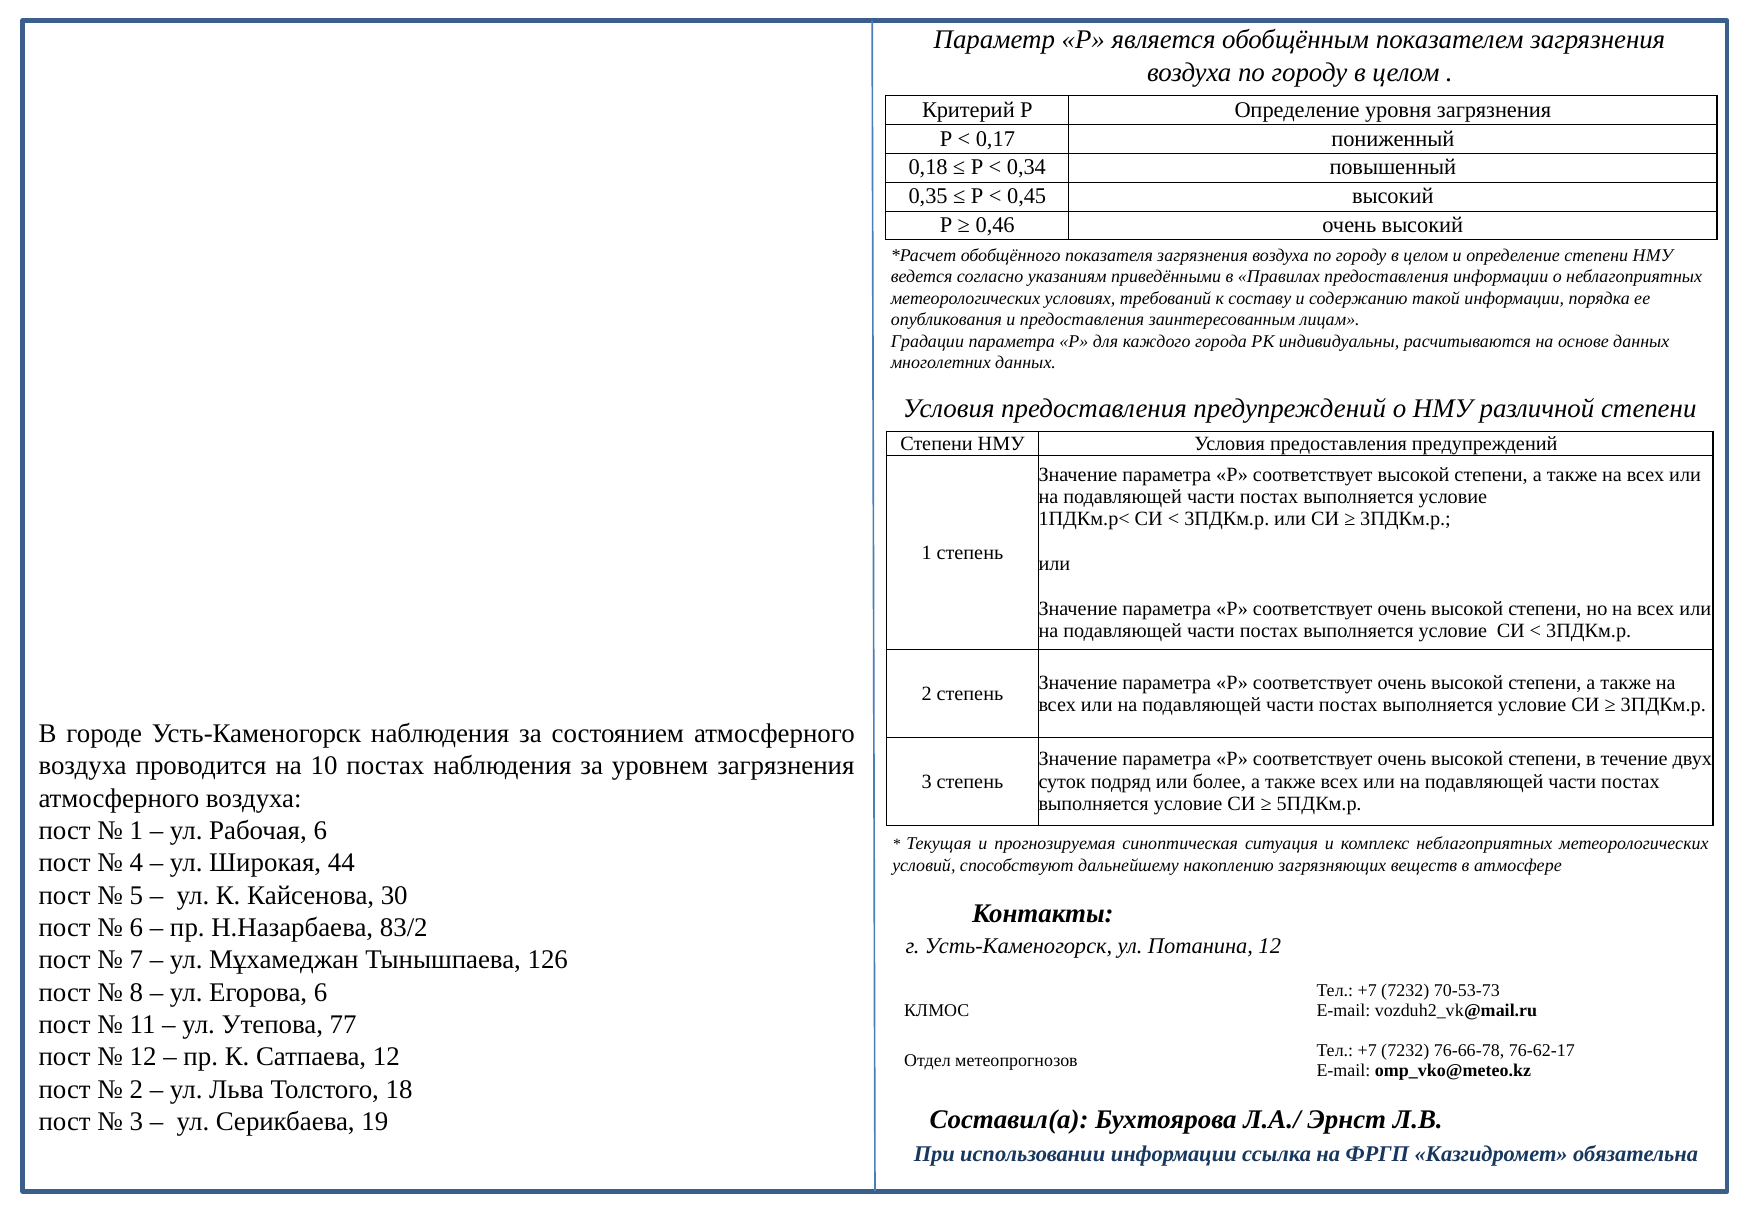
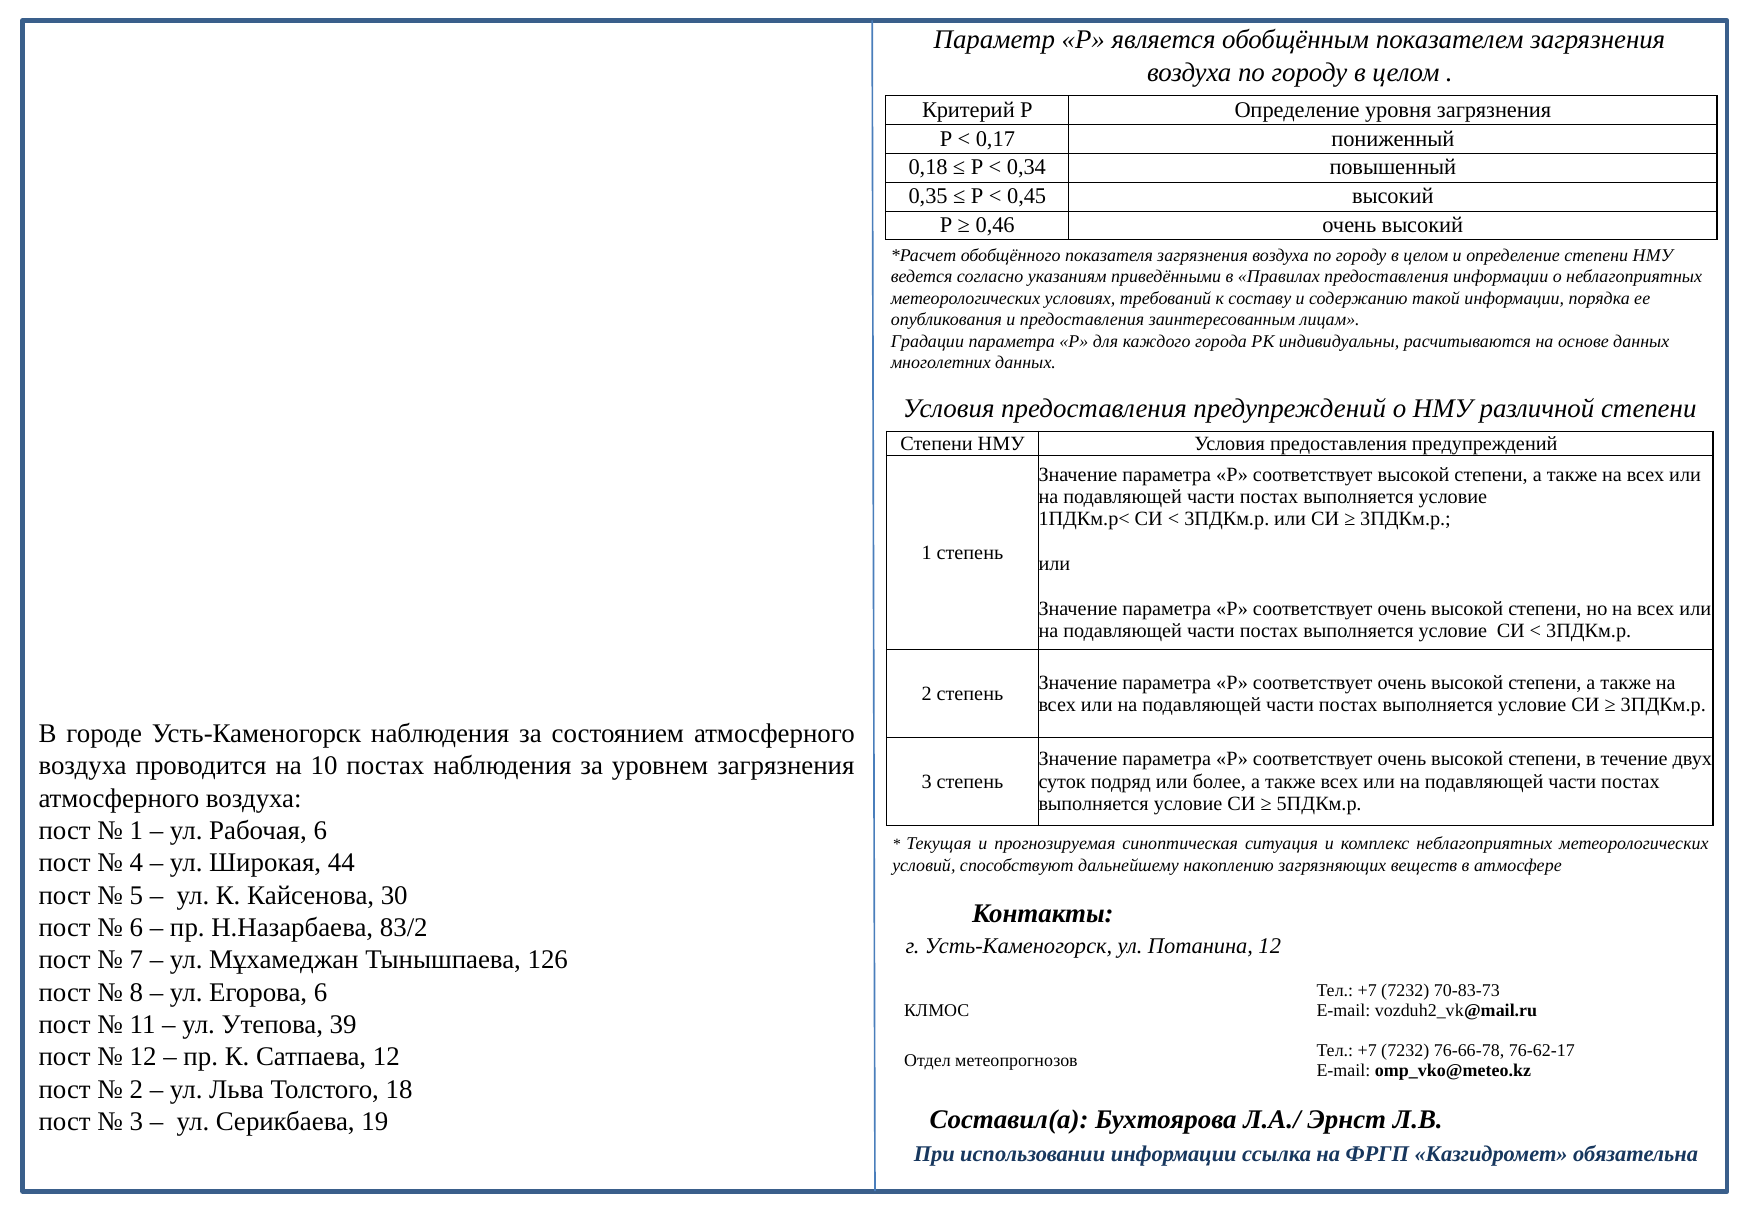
70-53-73: 70-53-73 -> 70-83-73
77: 77 -> 39
